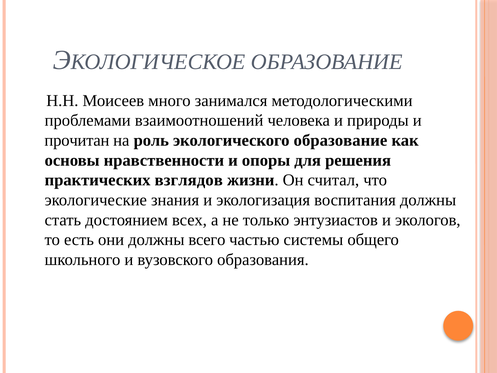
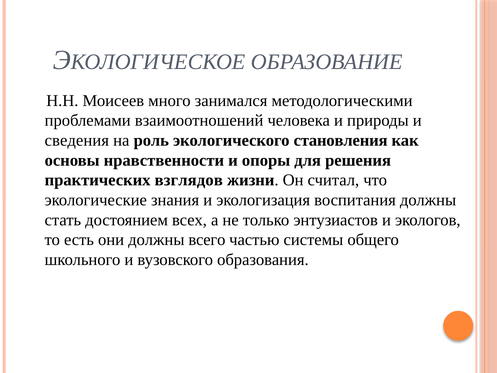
прочитан: прочитан -> сведения
экологического образование: образование -> становления
